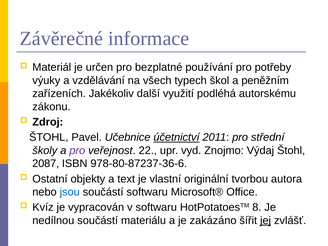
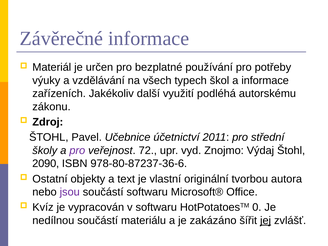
a peněžním: peněžním -> informace
účetnictví underline: present -> none
22: 22 -> 72
2087: 2087 -> 2090
jsou colour: blue -> purple
8: 8 -> 0
